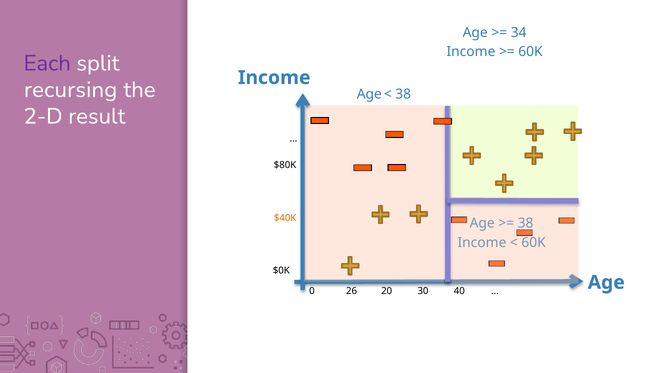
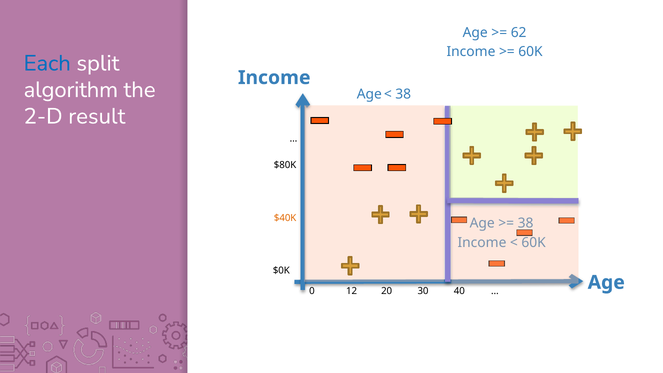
34: 34 -> 62
Each colour: purple -> blue
recursing: recursing -> algorithm
26: 26 -> 12
